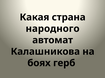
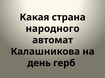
боях: боях -> день
